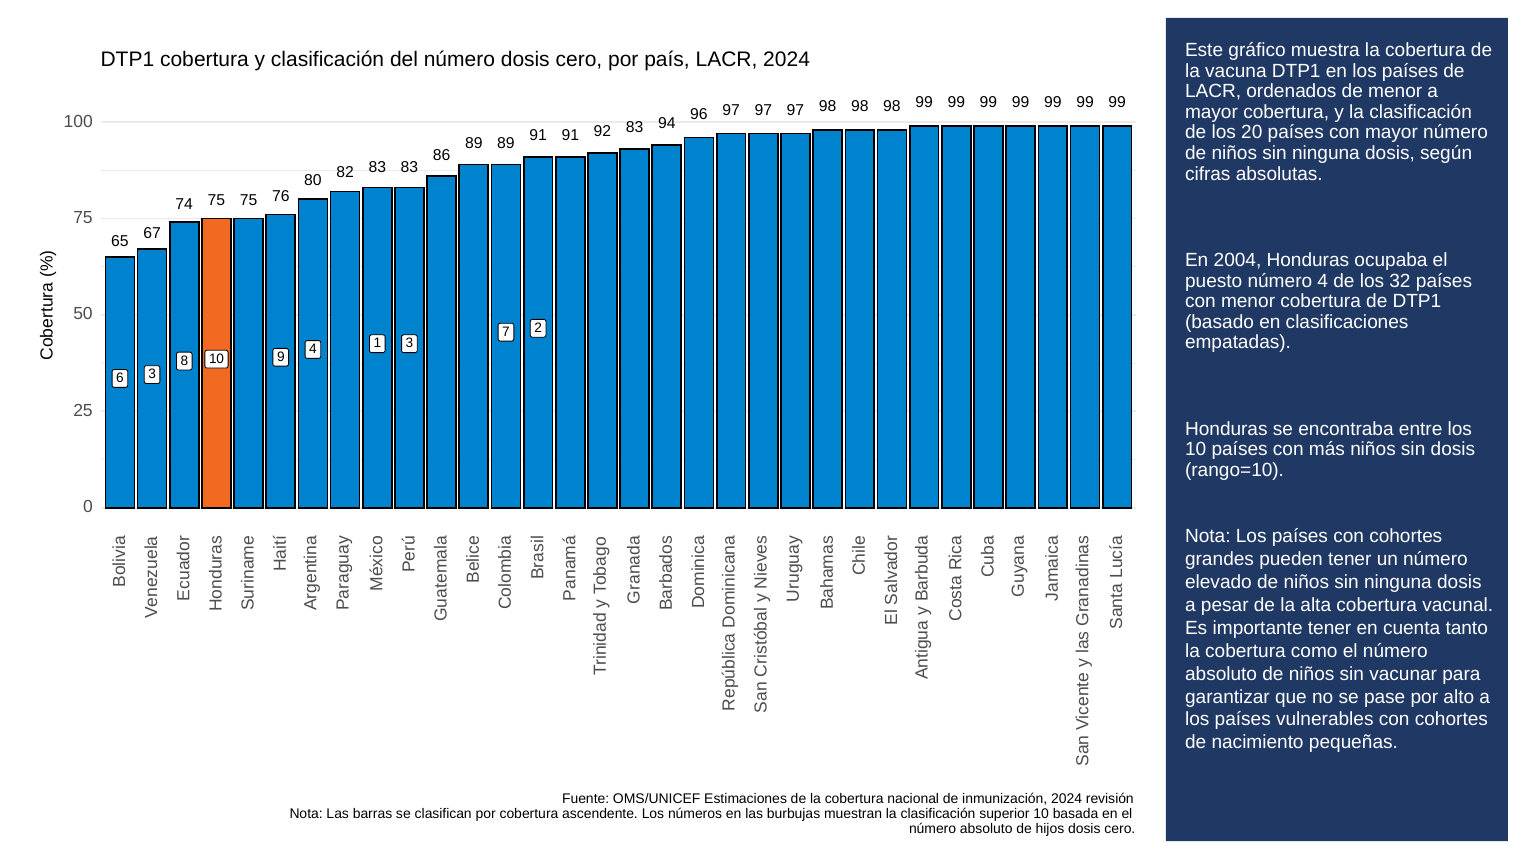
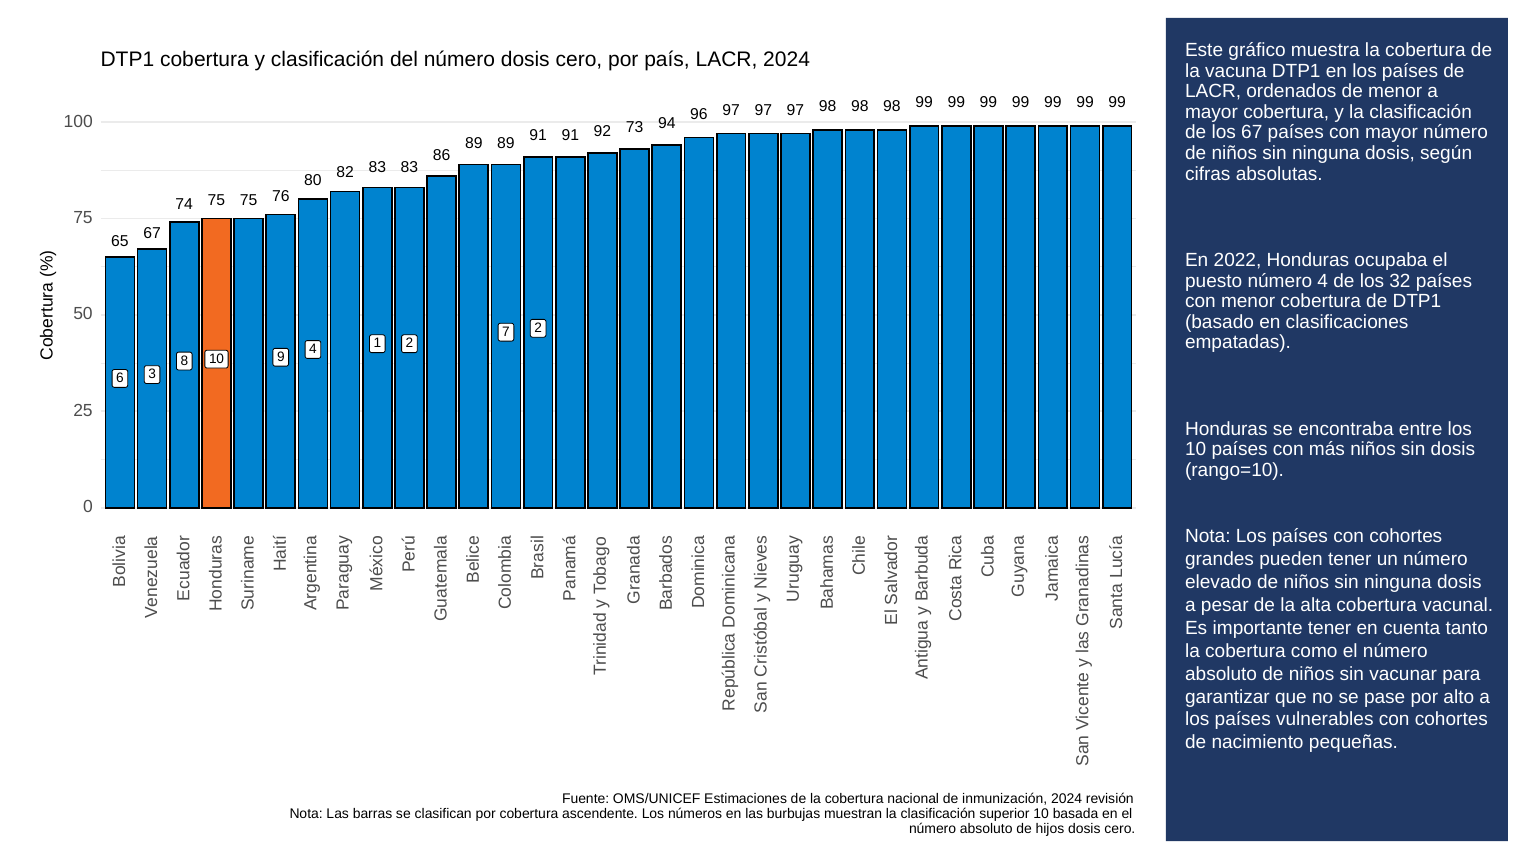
los 20: 20 -> 67
92 83: 83 -> 73
2004: 2004 -> 2022
1 3: 3 -> 2
